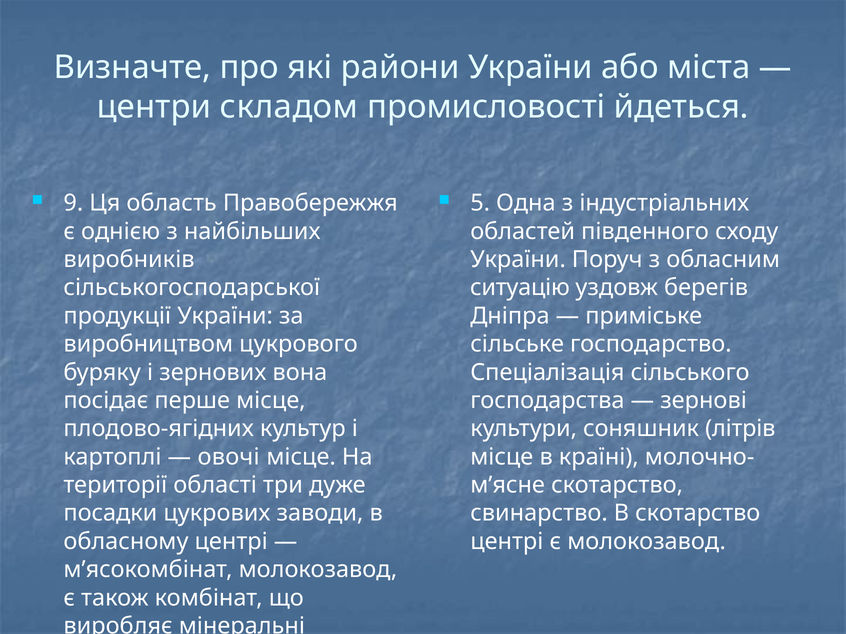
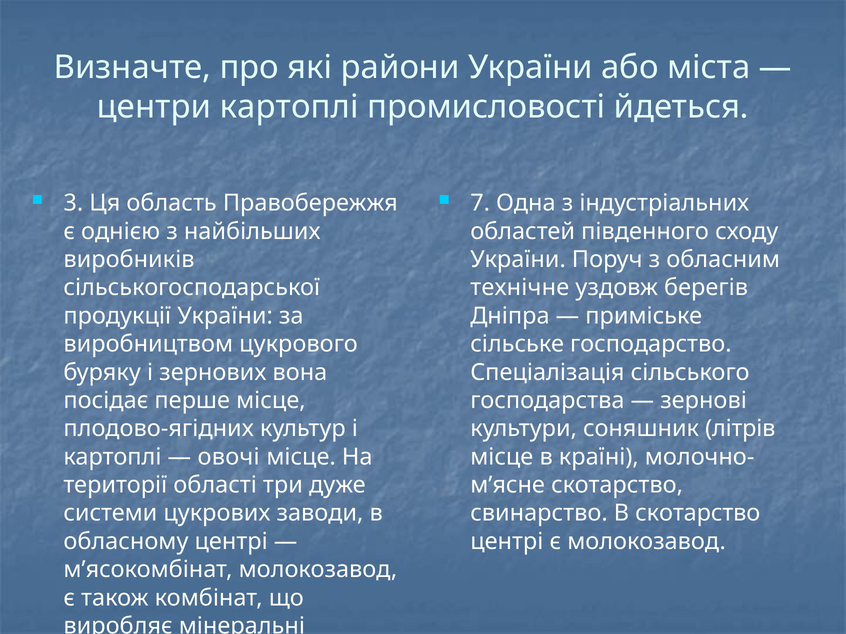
центри складом: складом -> картоплі
9: 9 -> 3
5: 5 -> 7
ситуацію: ситуацію -> технічне
посадки: посадки -> системи
